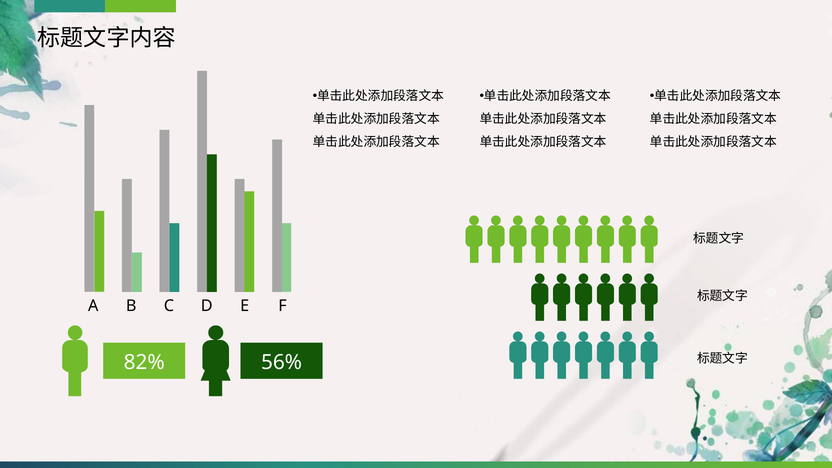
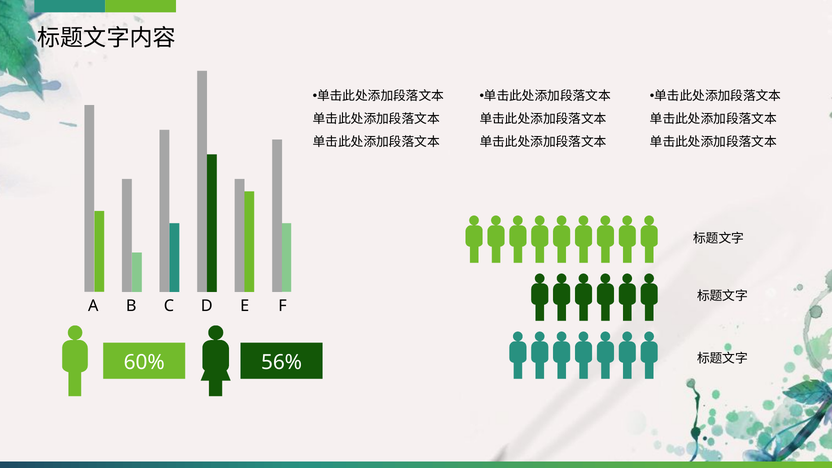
82%: 82% -> 60%
